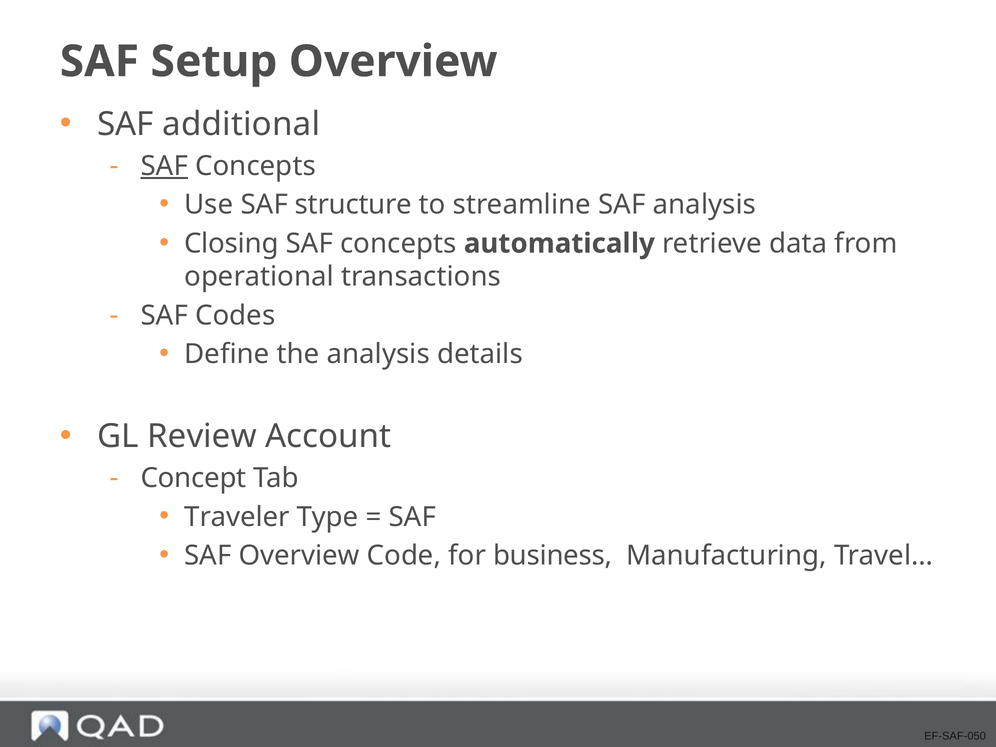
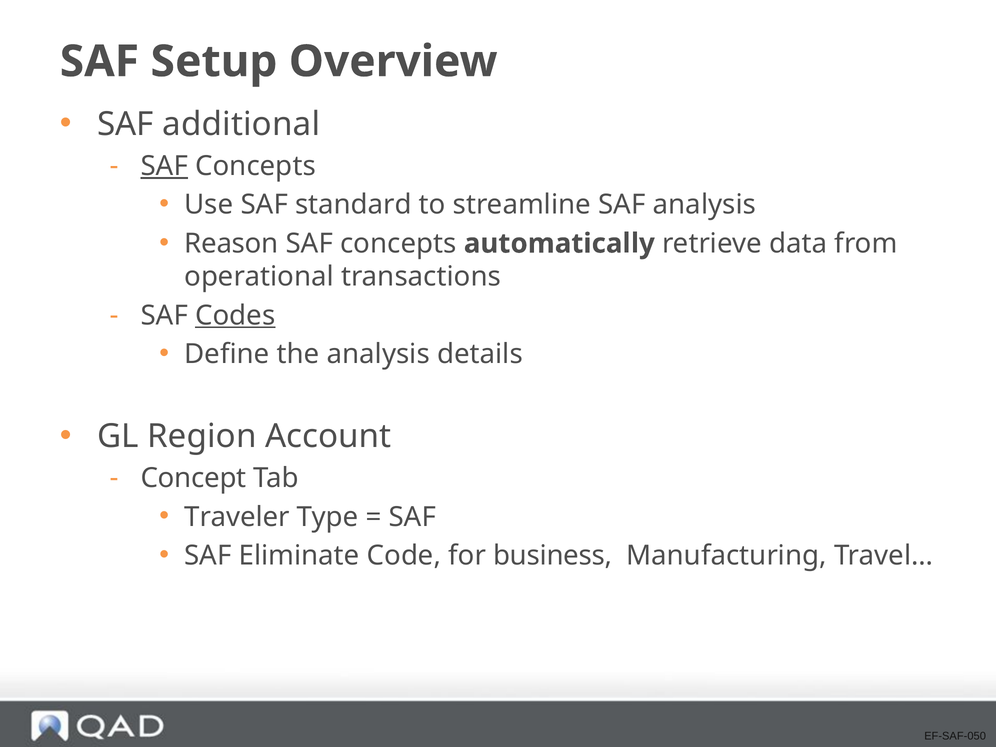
structure: structure -> standard
Closing: Closing -> Reason
Codes underline: none -> present
Review: Review -> Region
SAF Overview: Overview -> Eliminate
